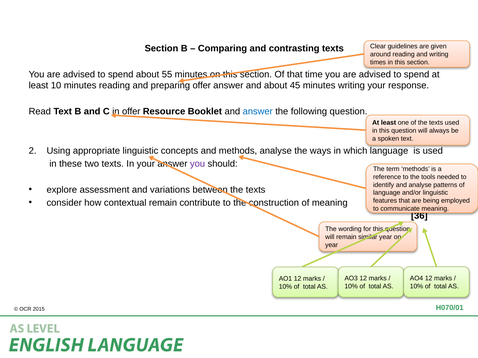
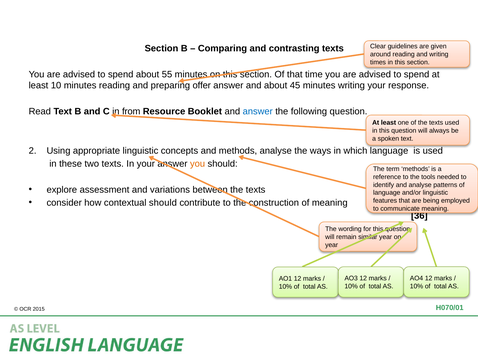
offer at (131, 112): offer -> from
you at (198, 164) colour: purple -> orange
contextual remain: remain -> should
